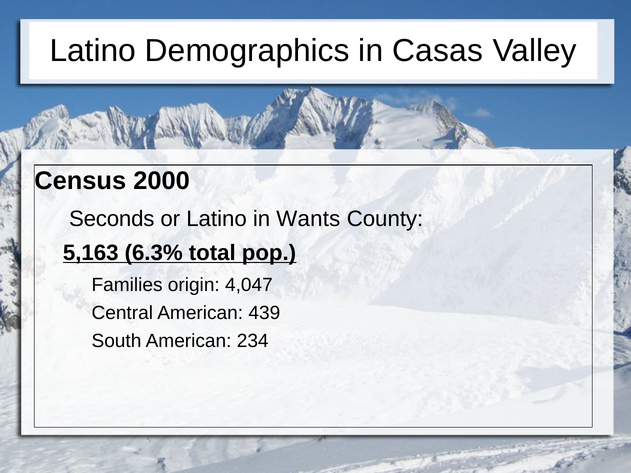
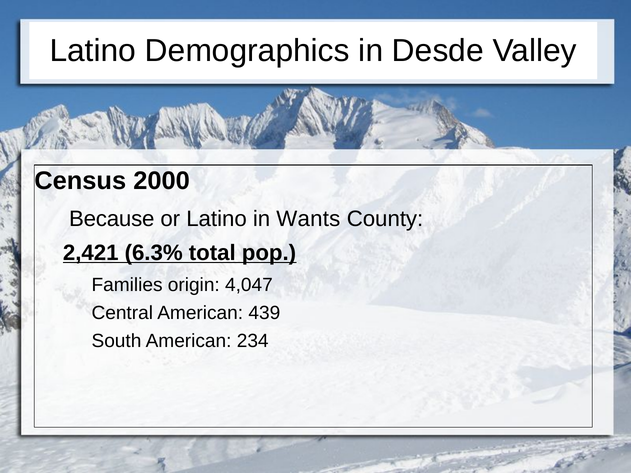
Casas: Casas -> Desde
Seconds: Seconds -> Because
5,163: 5,163 -> 2,421
